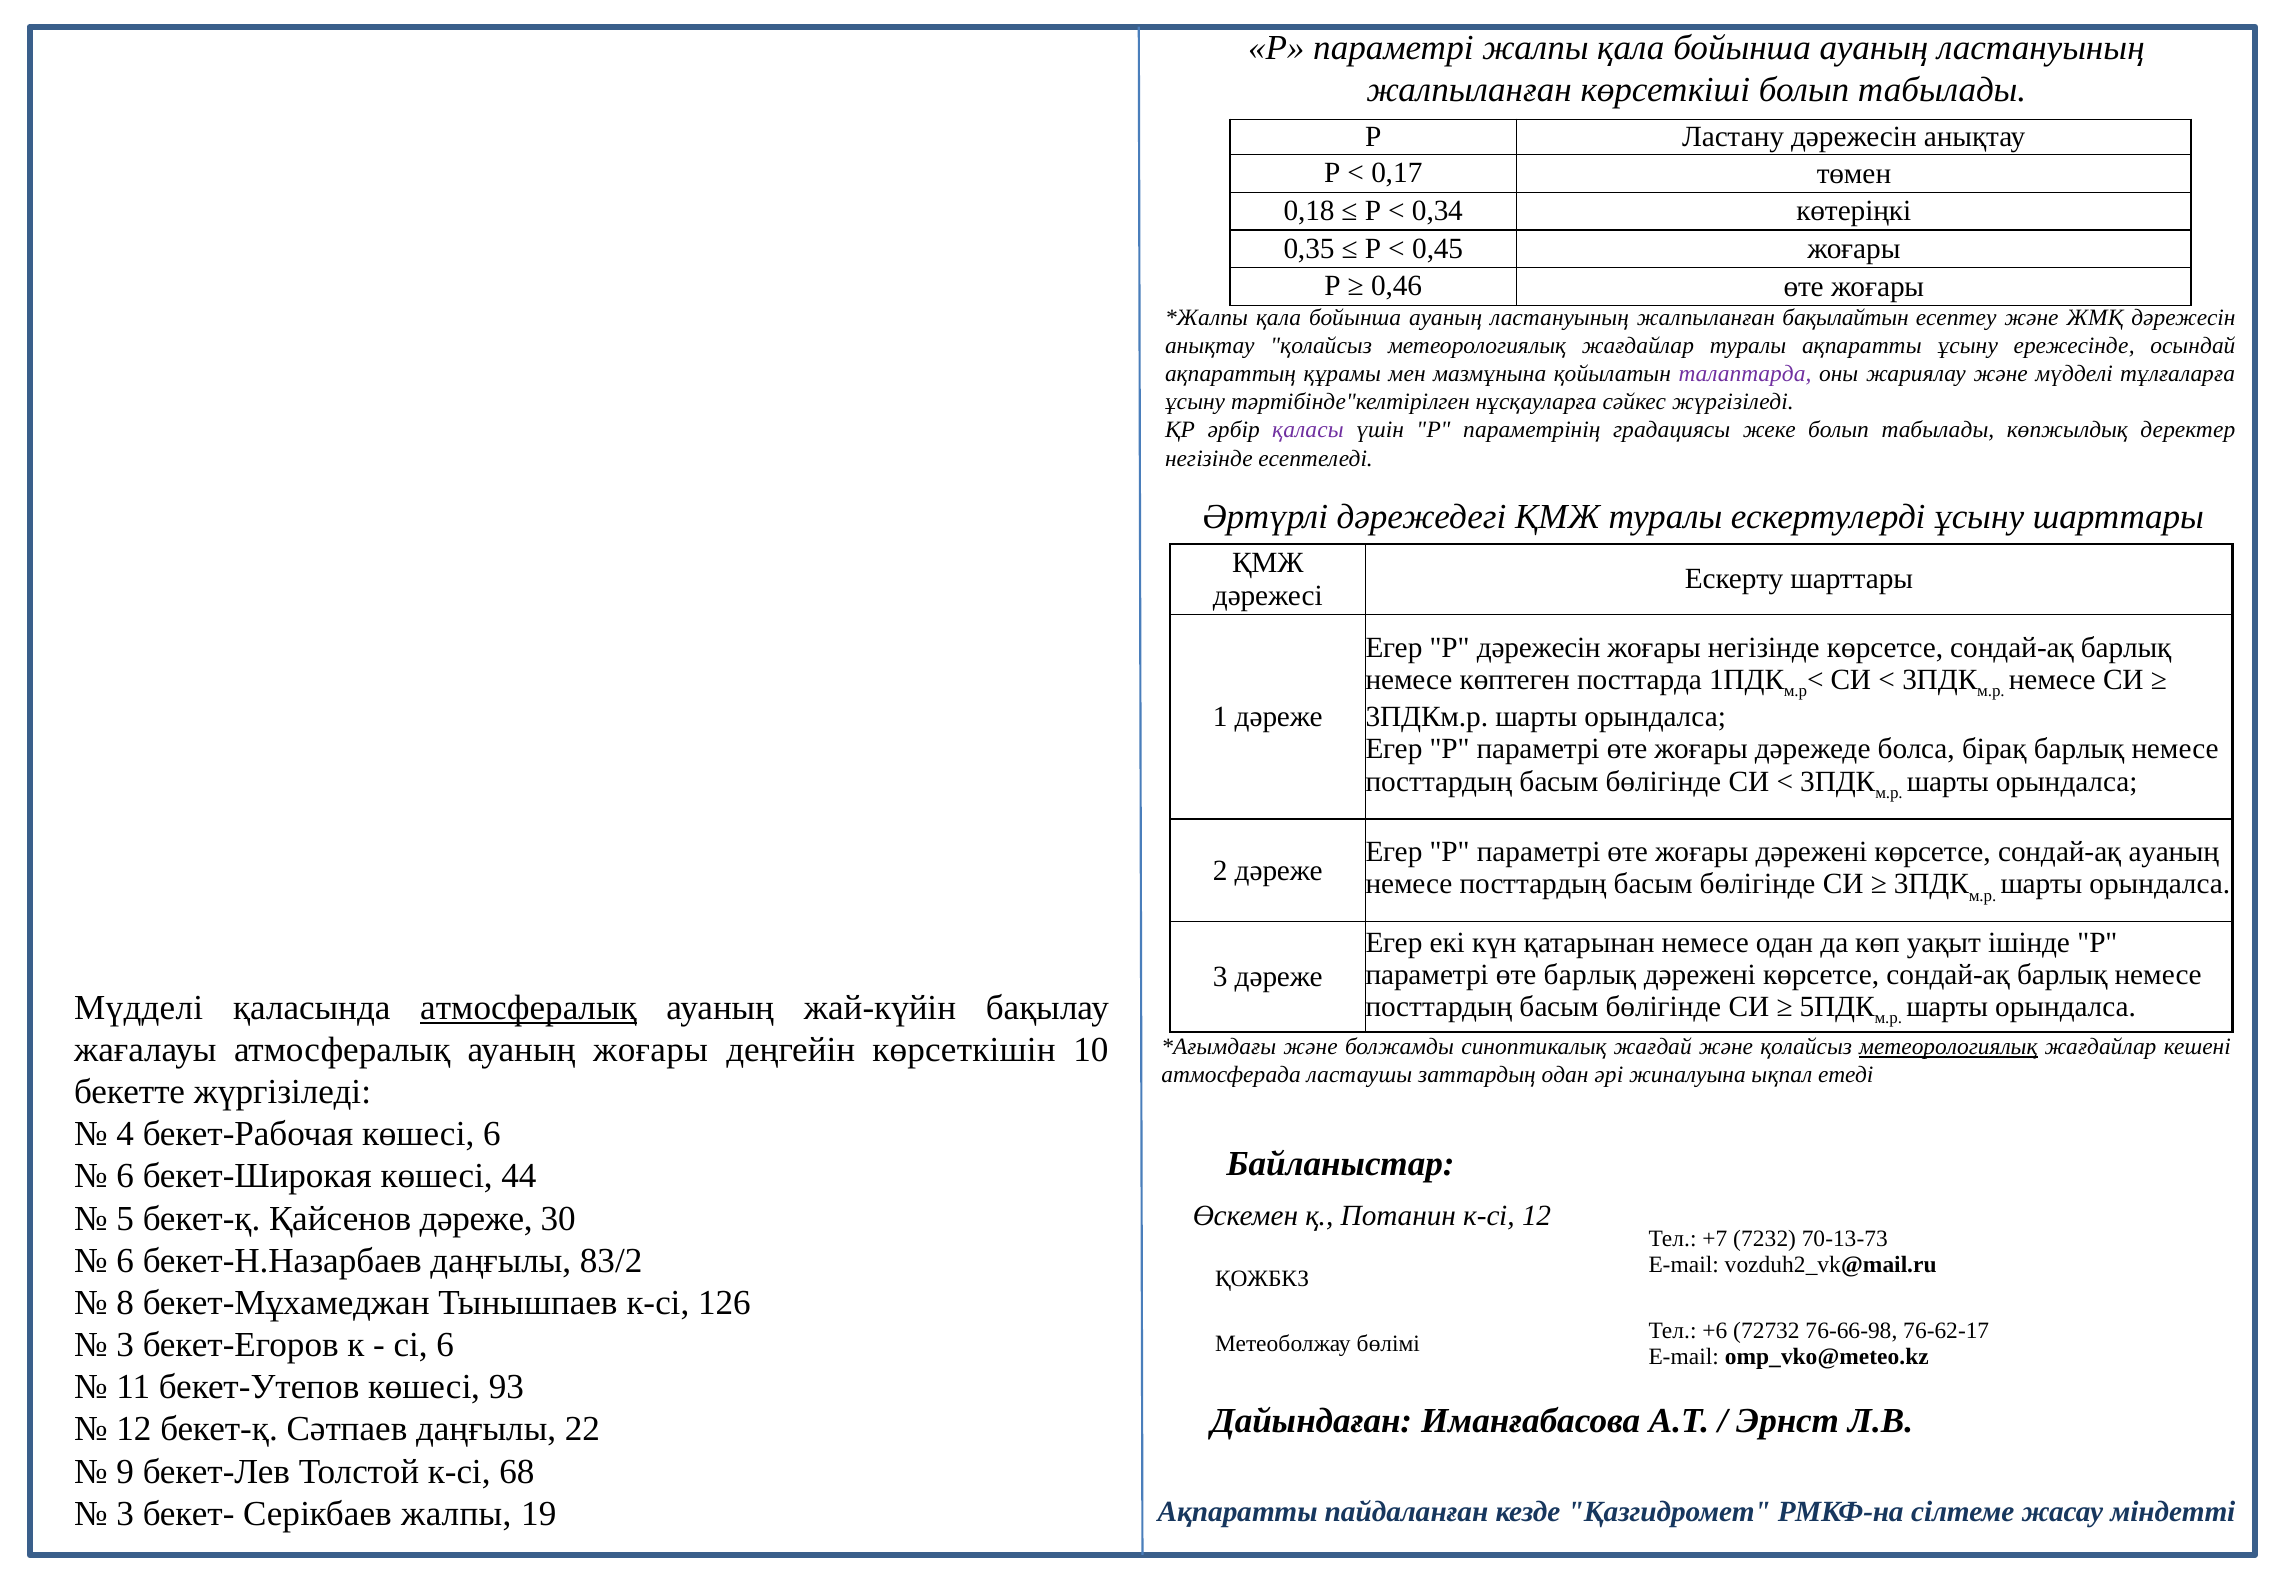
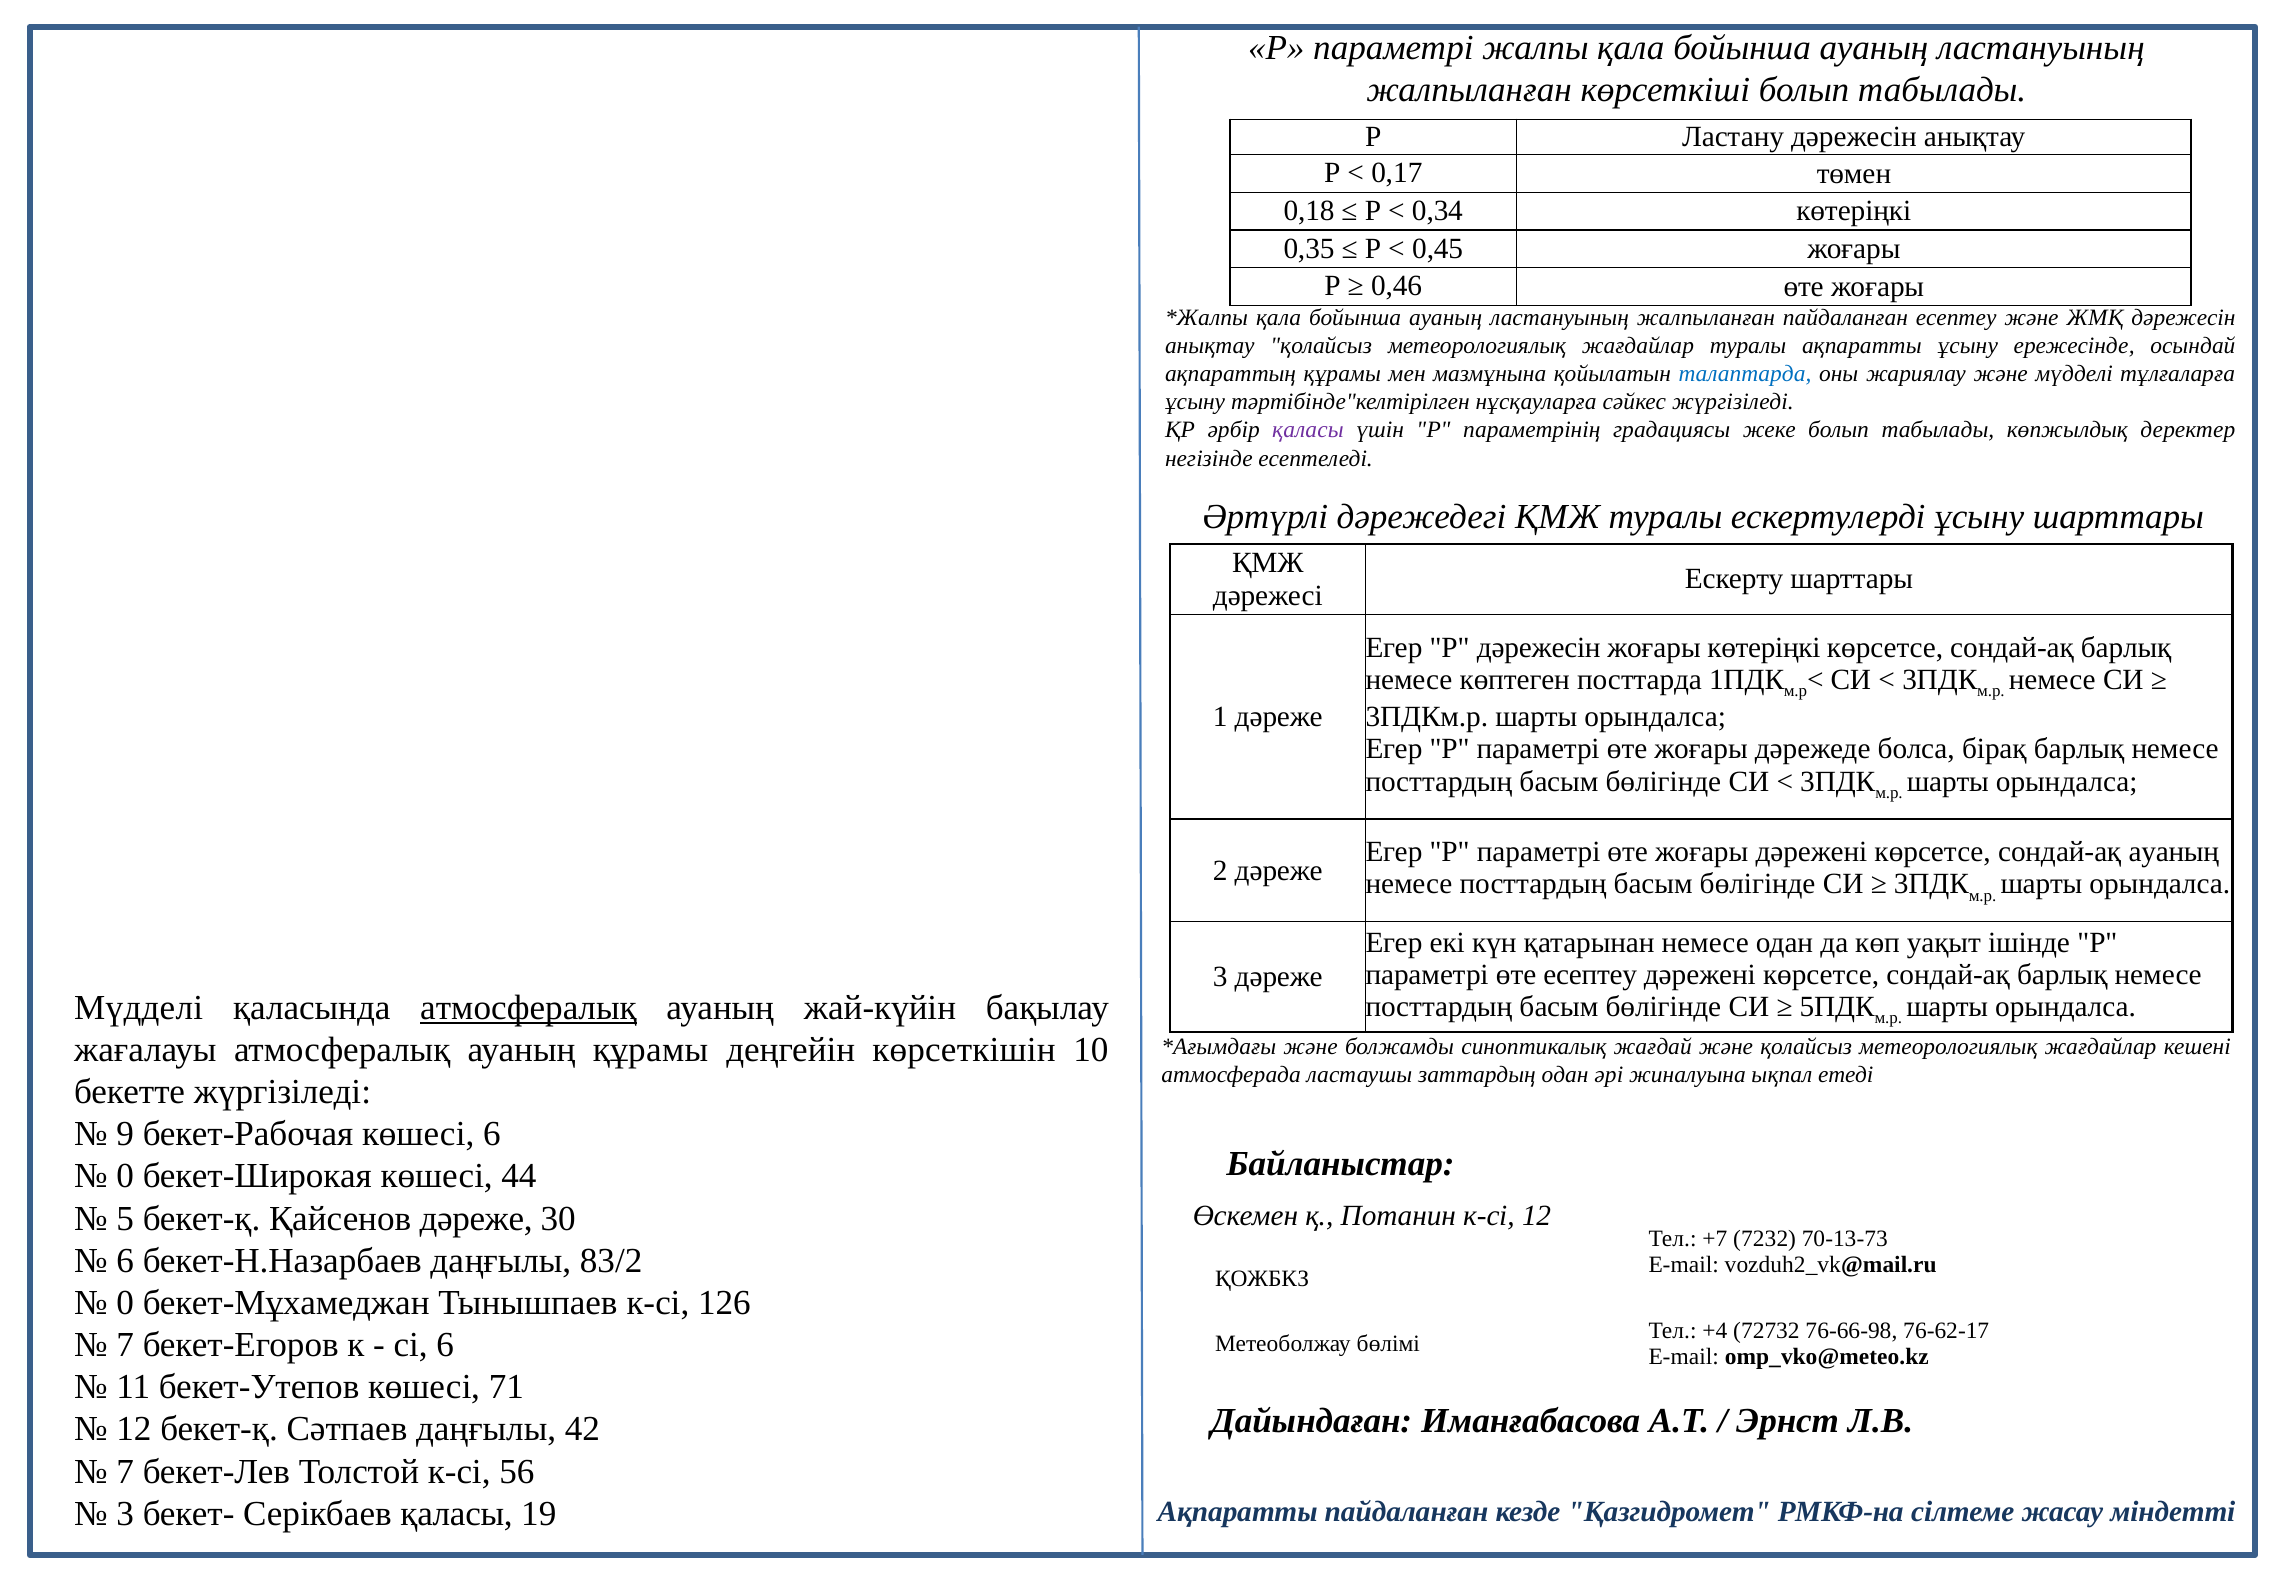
жалпыланған бақылайтын: бақылайтын -> пайдаланған
талаптарда colour: purple -> blue
жоғары негізінде: негізінде -> көтеріңкі
өте барлық: барлық -> есептеу
ауаның жоғары: жоғары -> құрамы
метеорологиялық at (1948, 1047) underline: present -> none
4: 4 -> 9
6 at (125, 1176): 6 -> 0
8 at (125, 1303): 8 -> 0
+6: +6 -> +4
3 at (125, 1345): 3 -> 7
93: 93 -> 71
22: 22 -> 42
9 at (125, 1471): 9 -> 7
68: 68 -> 56
Серікбаев жалпы: жалпы -> қаласы
